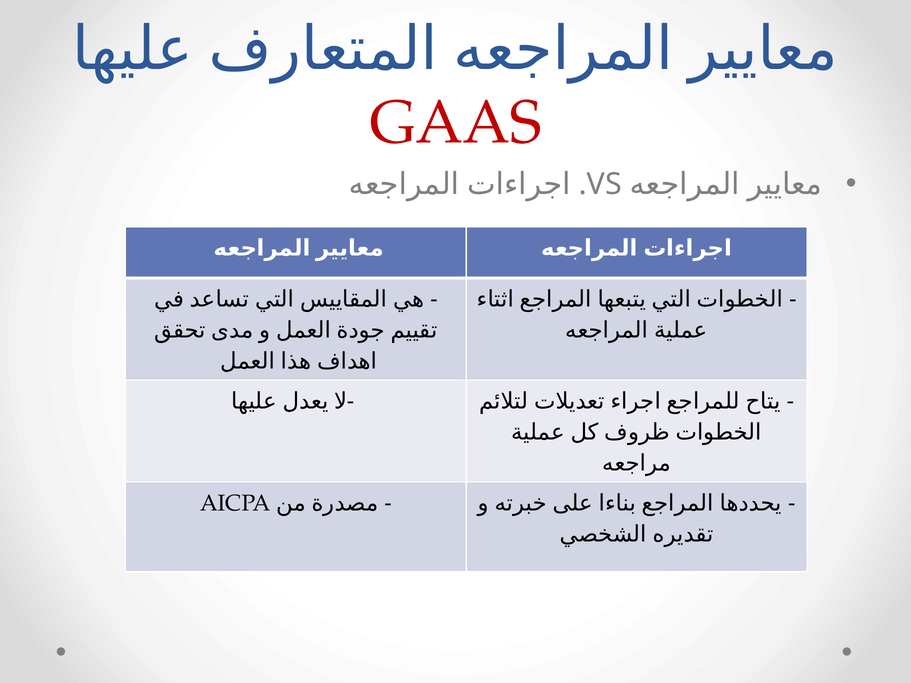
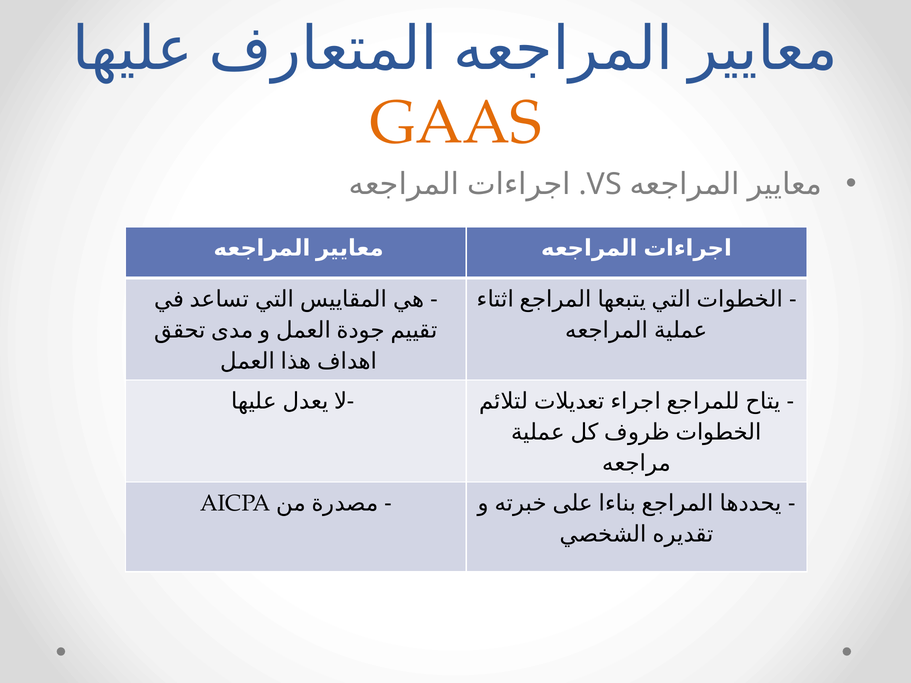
GAAS colour: red -> orange
